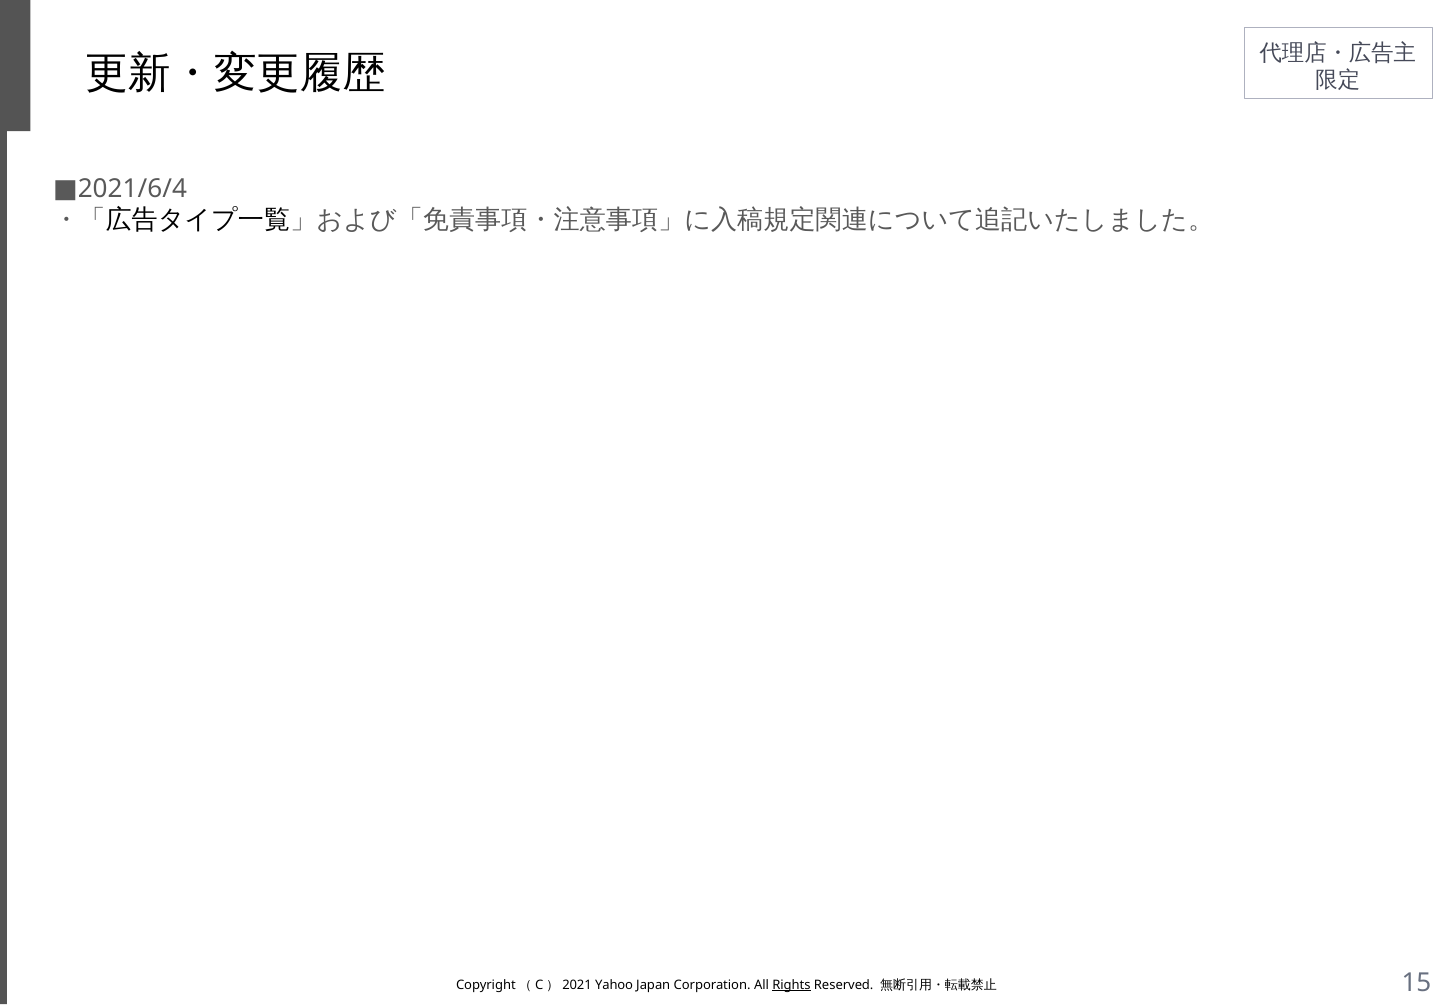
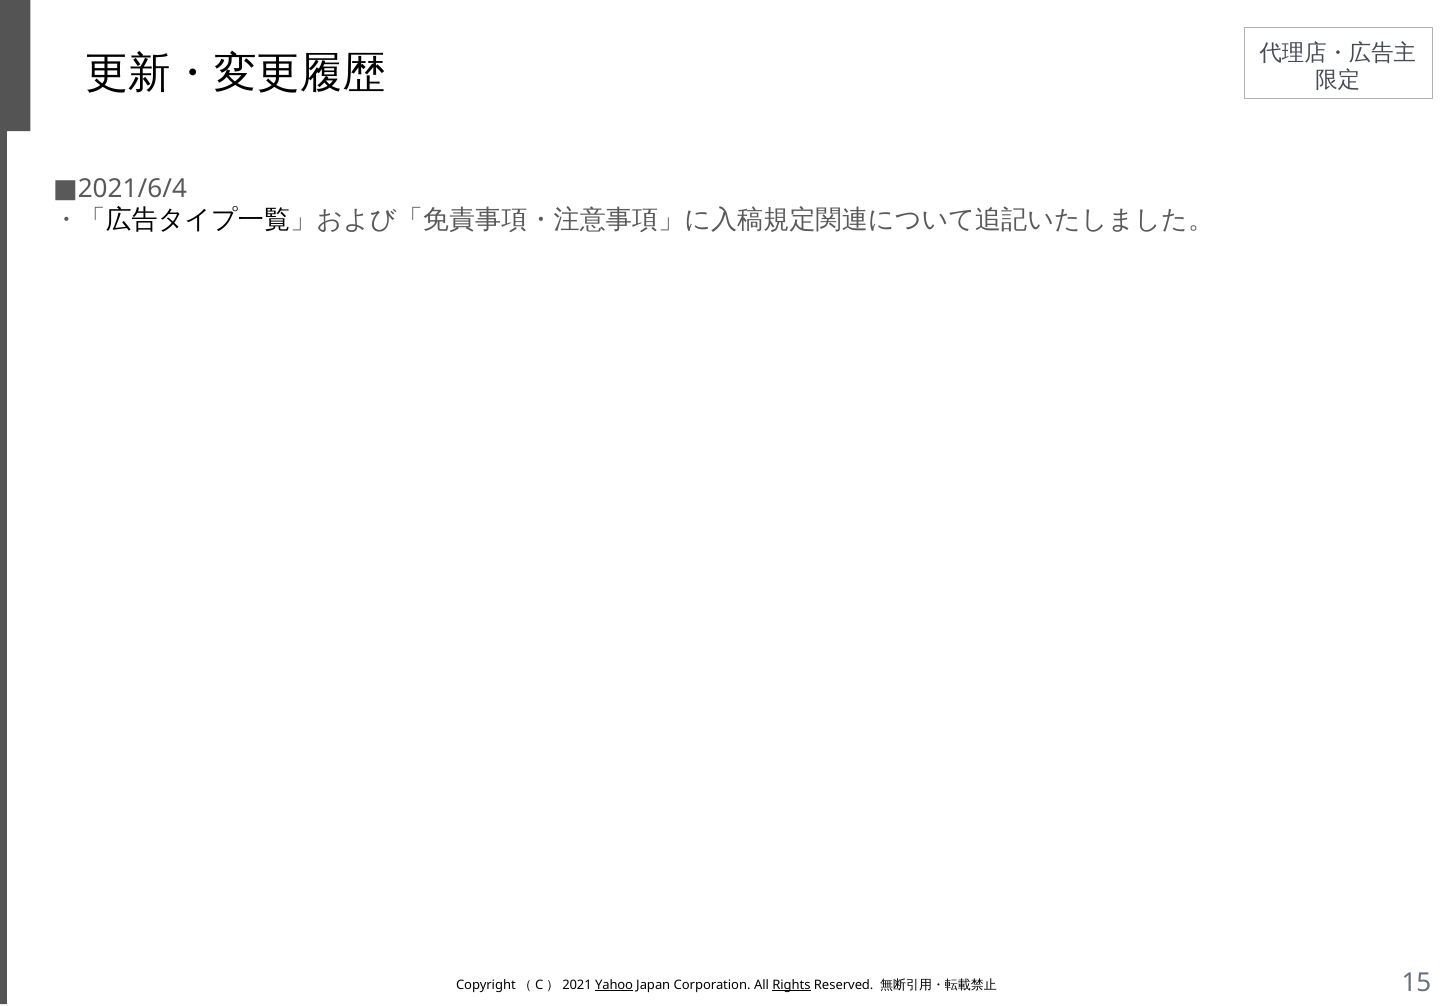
Yahoo underline: none -> present
